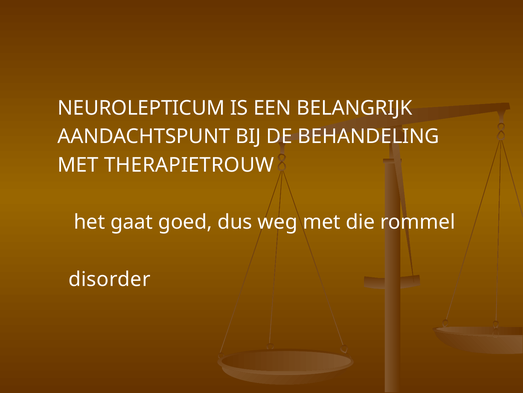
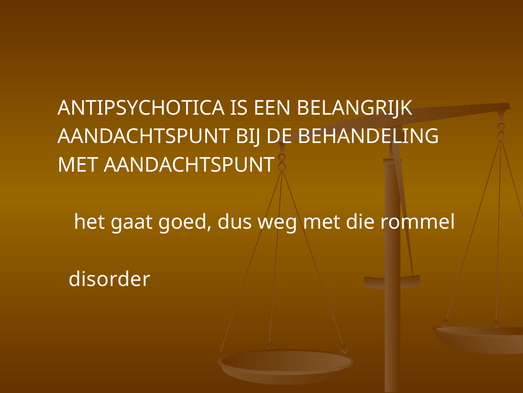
NEUROLEPTICUM: NEUROLEPTICUM -> ANTIPSYCHOTICA
MET THERAPIETROUW: THERAPIETROUW -> AANDACHTSPUNT
